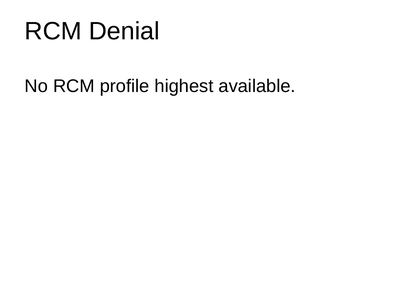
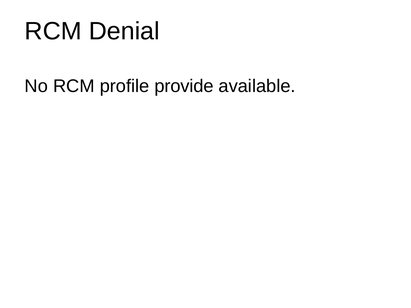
highest: highest -> provide
